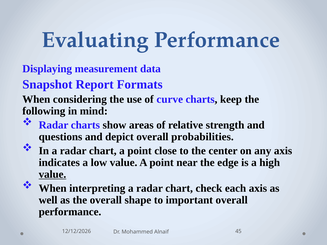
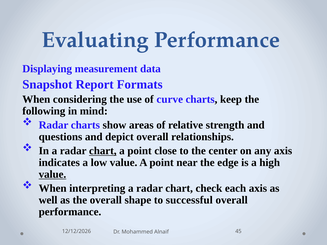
probabilities: probabilities -> relationships
chart at (103, 151) underline: none -> present
important: important -> successful
